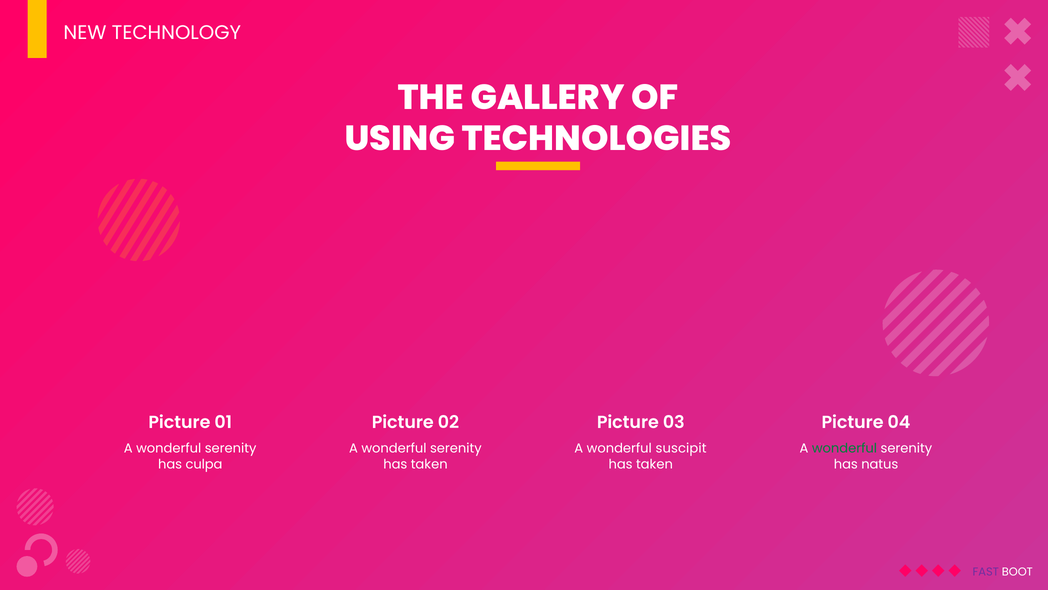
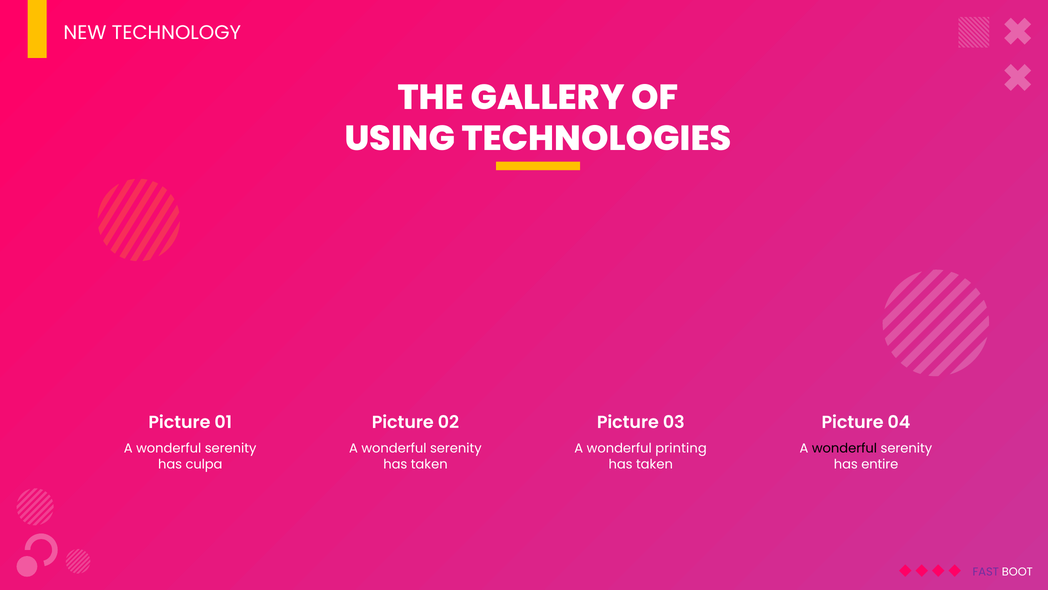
suscipit: suscipit -> printing
wonderful at (844, 448) colour: green -> black
natus: natus -> entire
